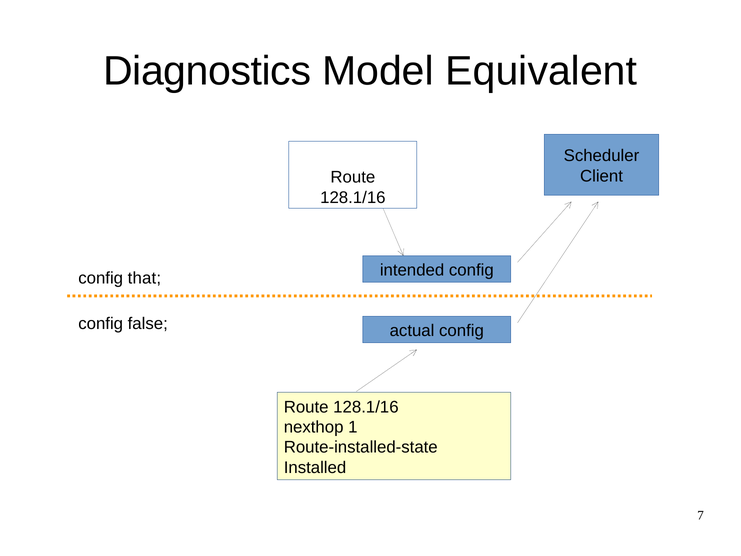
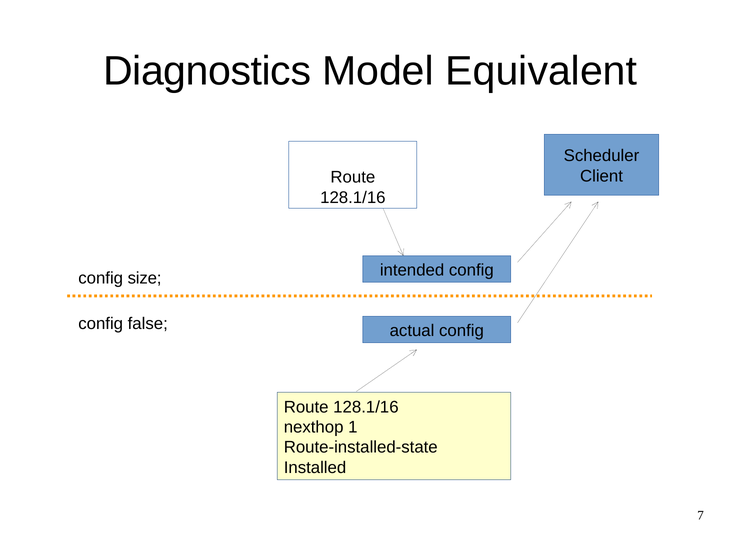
that: that -> size
